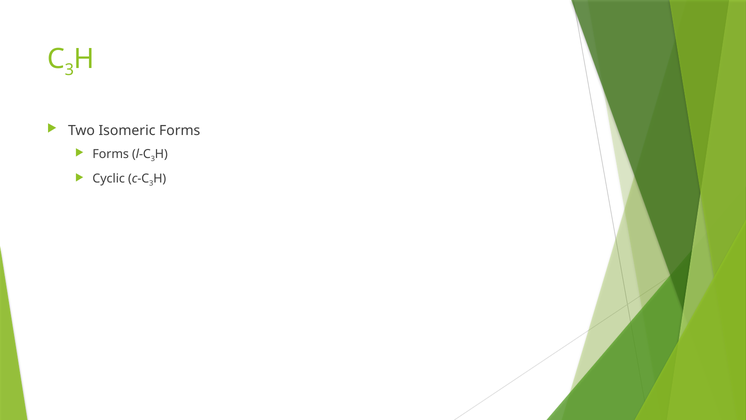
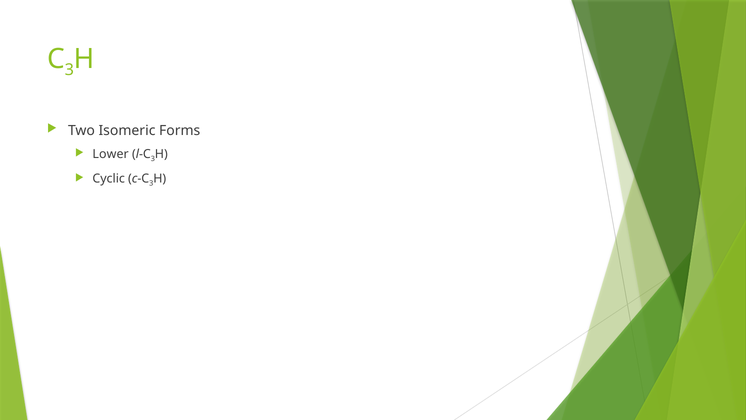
Forms at (111, 154): Forms -> Lower
